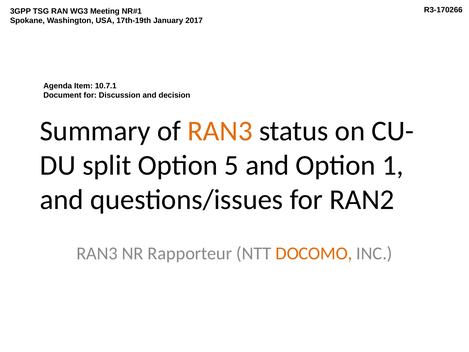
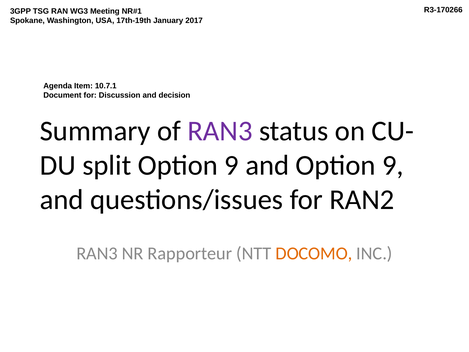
RAN3 at (220, 131) colour: orange -> purple
split Option 5: 5 -> 9
and Option 1: 1 -> 9
